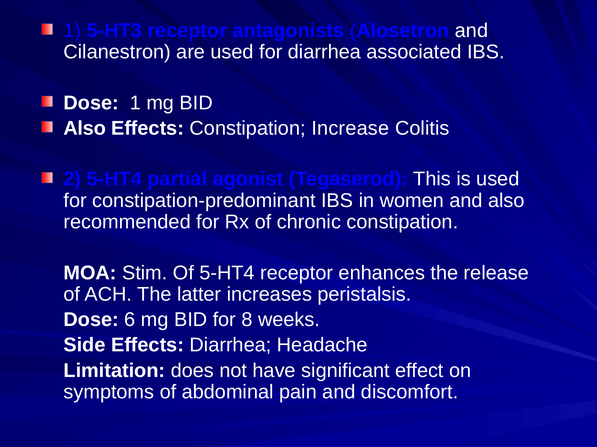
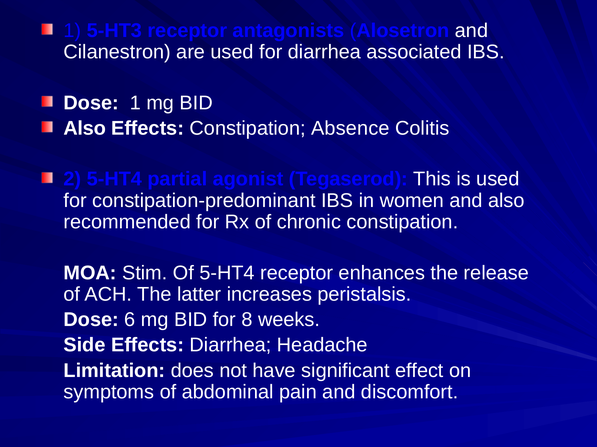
Increase: Increase -> Absence
